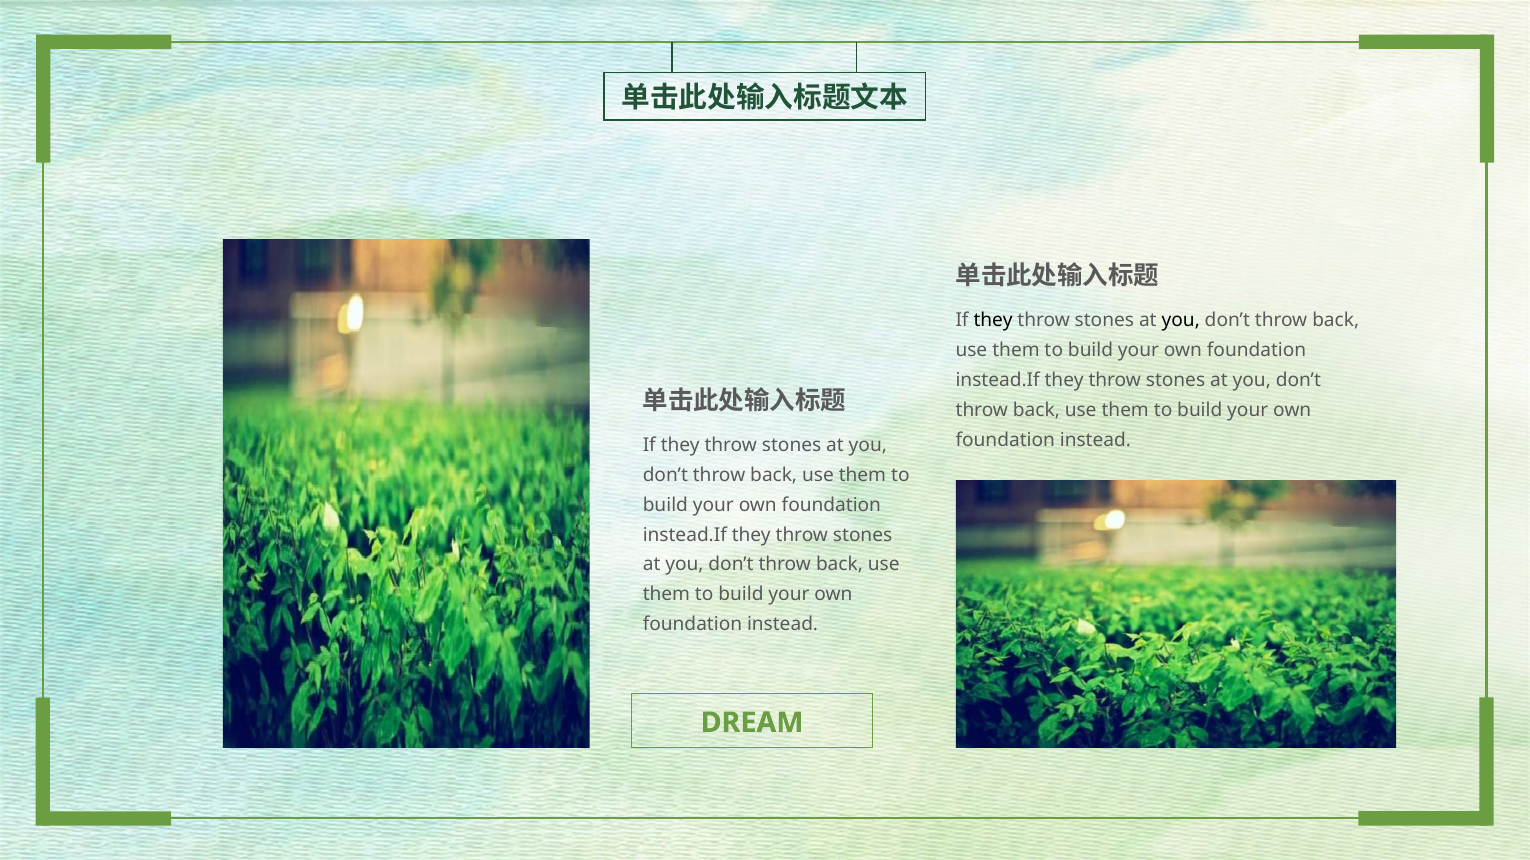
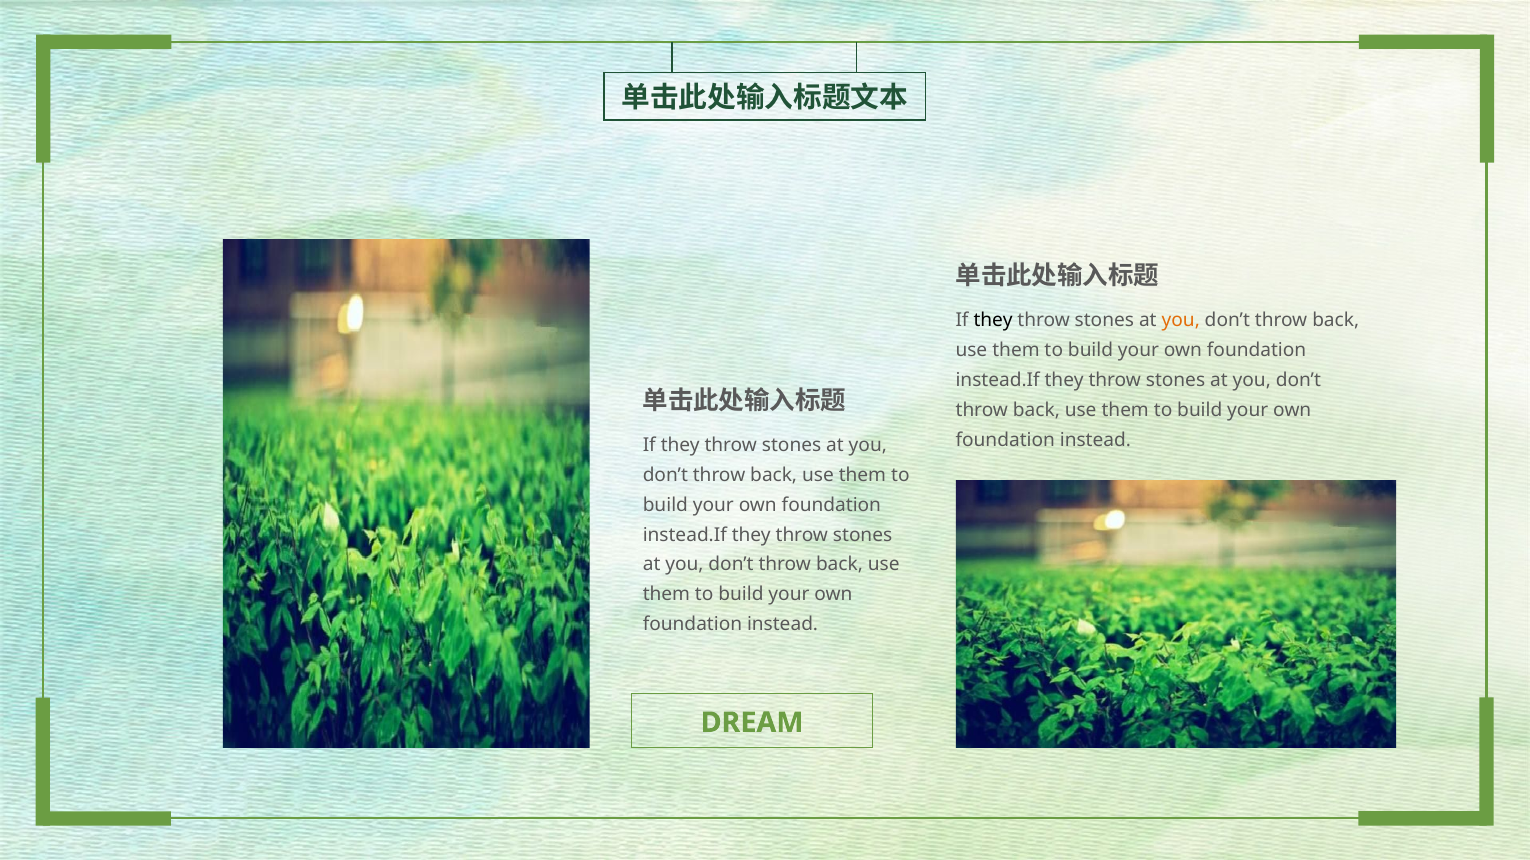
you at (1181, 321) colour: black -> orange
